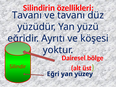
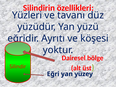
Tavanı at (27, 15): Tavanı -> Yüzleri
